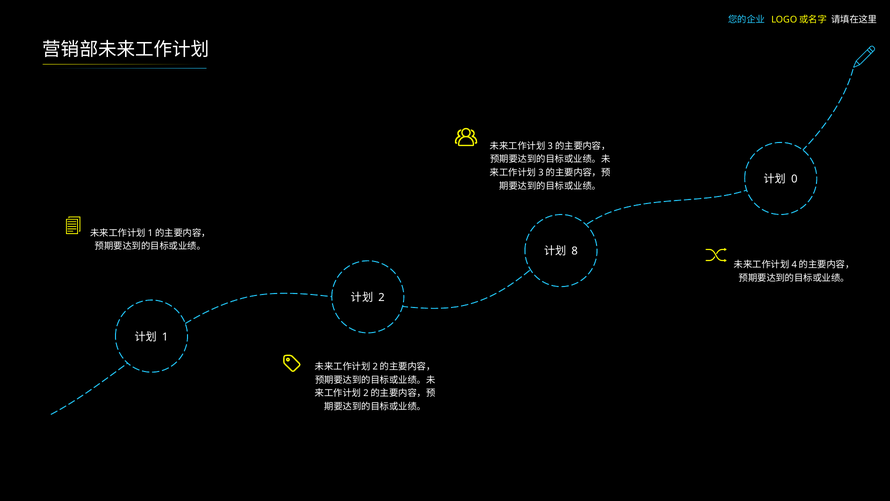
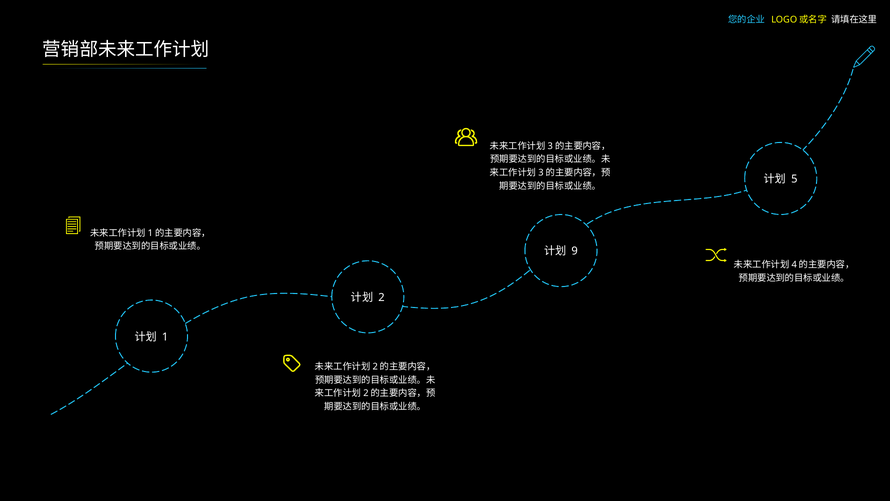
0: 0 -> 5
8: 8 -> 9
